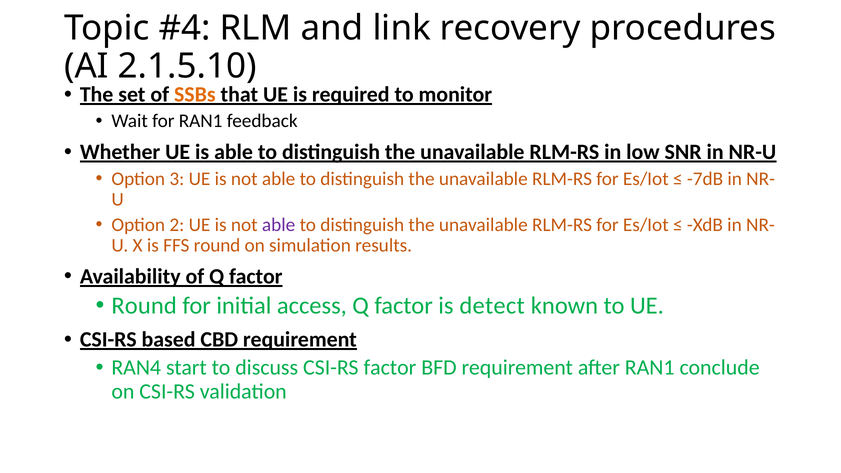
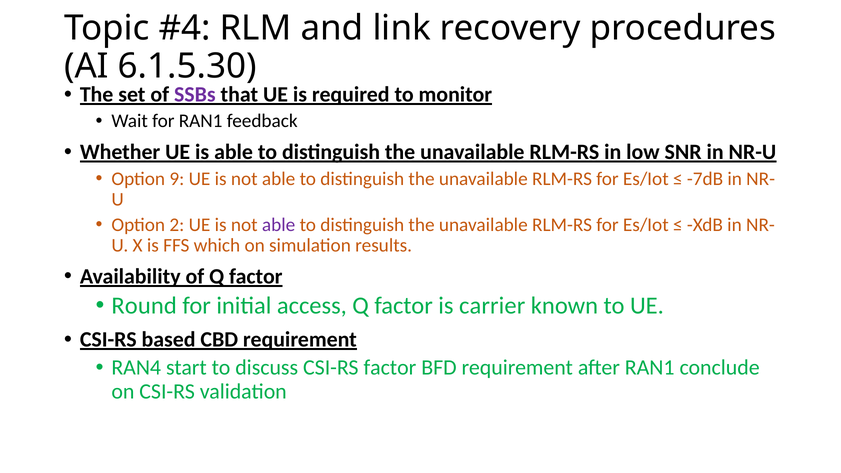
2.1.5.10: 2.1.5.10 -> 6.1.5.30
SSBs colour: orange -> purple
3: 3 -> 9
FFS round: round -> which
detect: detect -> carrier
